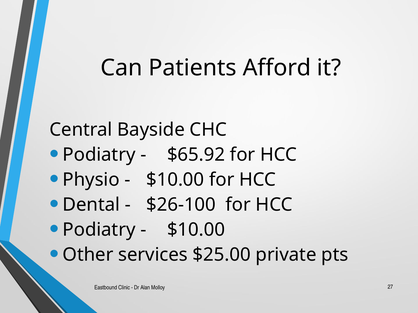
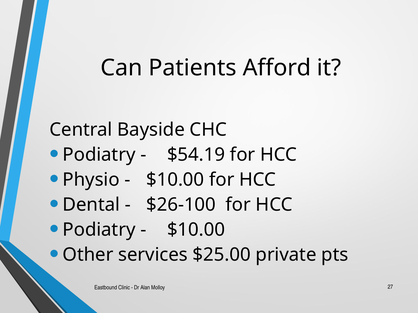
$65.92: $65.92 -> $54.19
